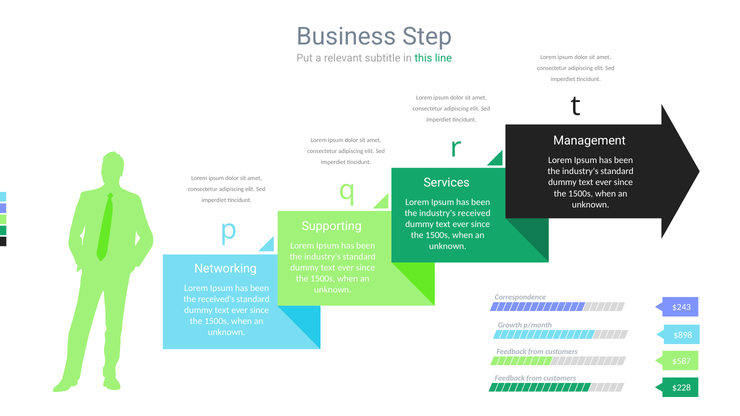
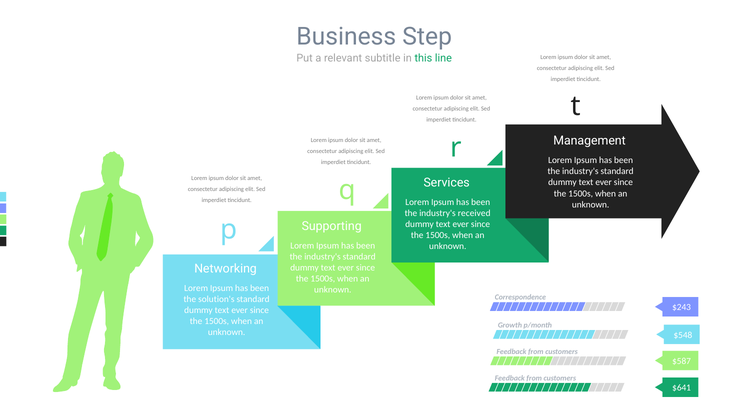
received's: received's -> solution's
$898: $898 -> $548
$228: $228 -> $641
